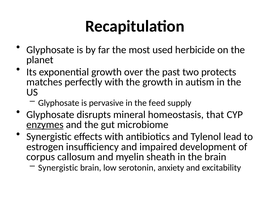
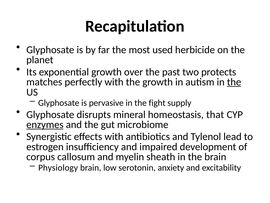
the at (234, 82) underline: none -> present
feed: feed -> fight
Synergistic at (58, 167): Synergistic -> Physiology
